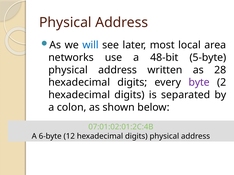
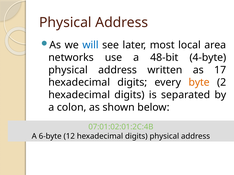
5-byte: 5-byte -> 4-byte
28: 28 -> 17
byte colour: purple -> orange
